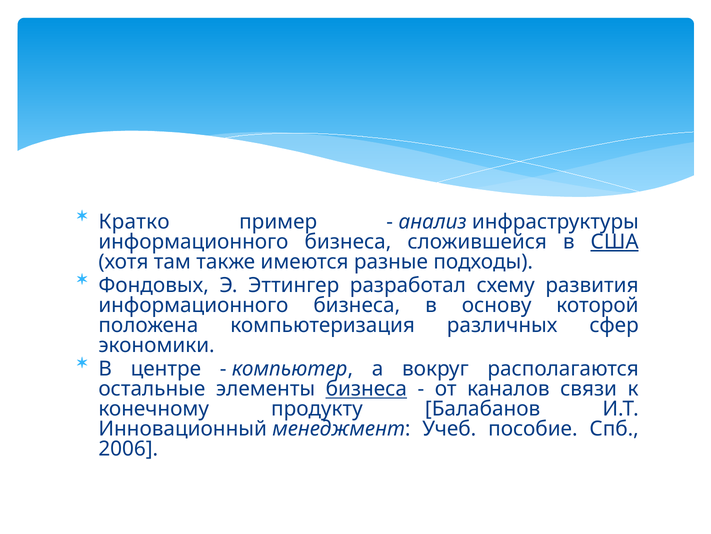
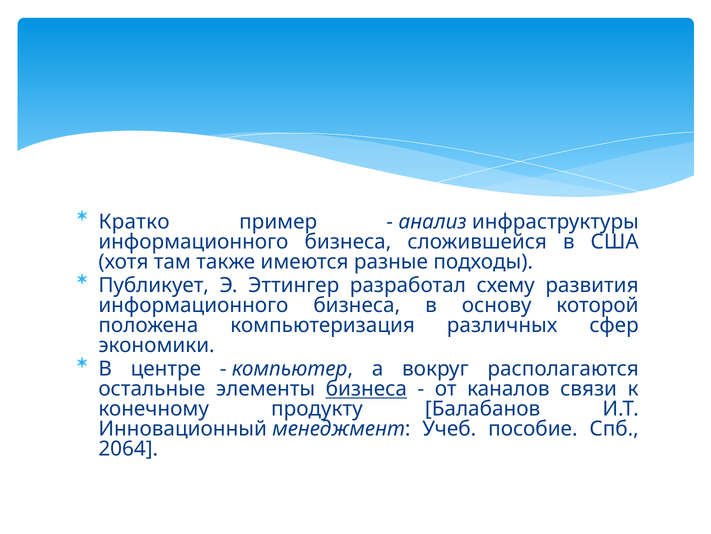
США underline: present -> none
Фондовых: Фондовых -> Публикует
2006: 2006 -> 2064
